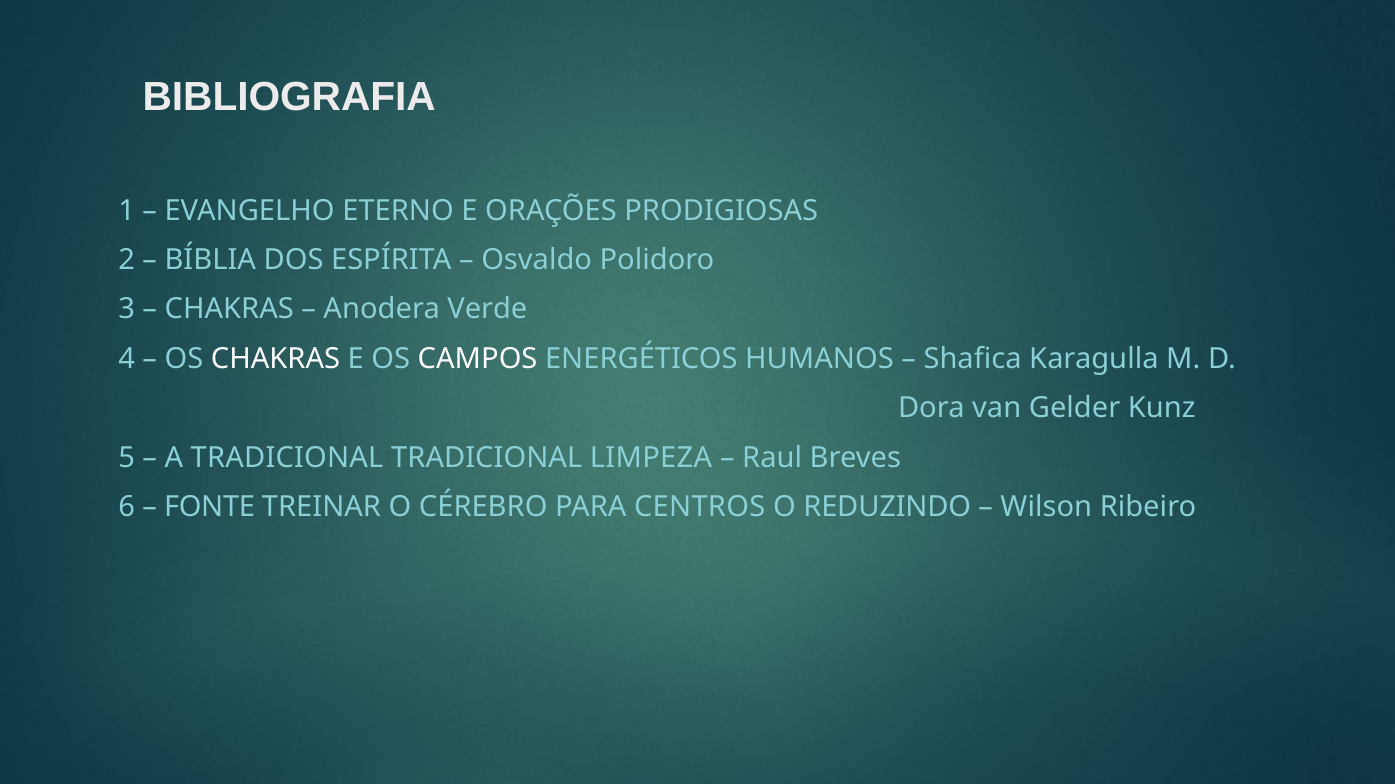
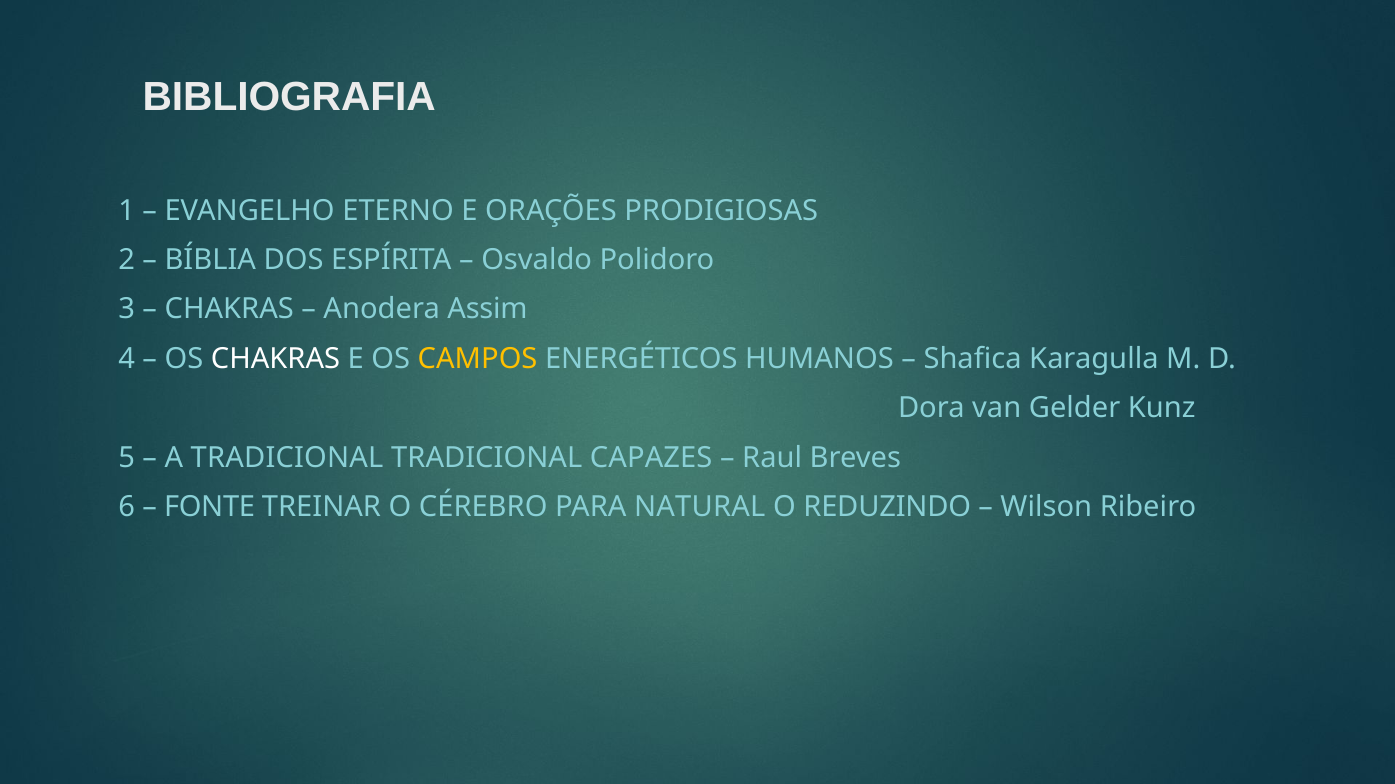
Verde: Verde -> Assim
CAMPOS colour: white -> yellow
LIMPEZA: LIMPEZA -> CAPAZES
CENTROS: CENTROS -> NATURAL
